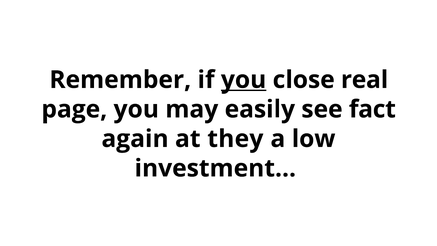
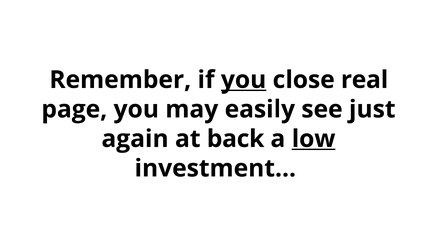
fact: fact -> just
they: they -> back
low underline: none -> present
